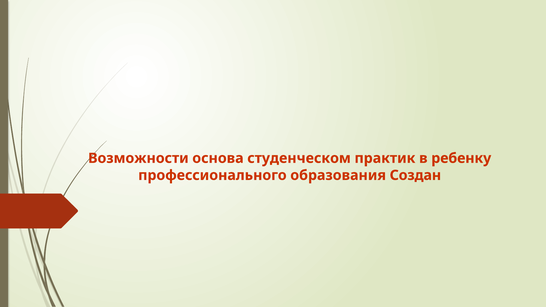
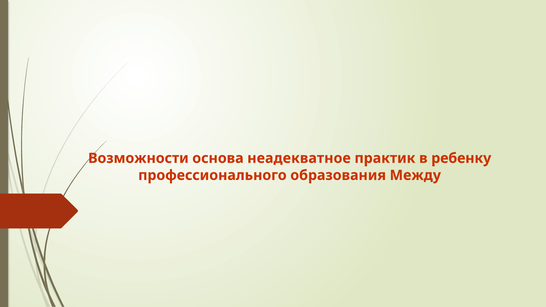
студенческом: студенческом -> неадекватное
Создан: Создан -> Между
